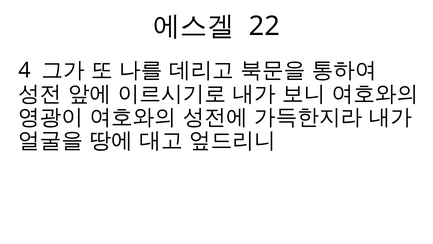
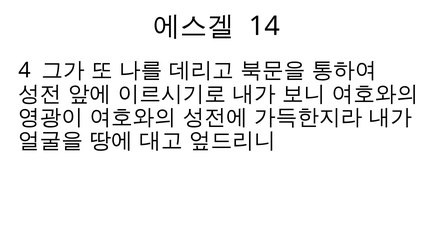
22: 22 -> 14
